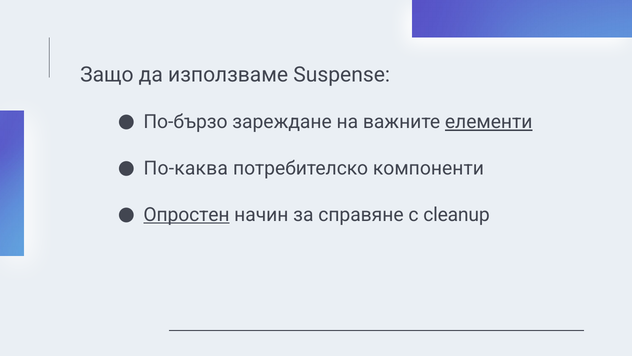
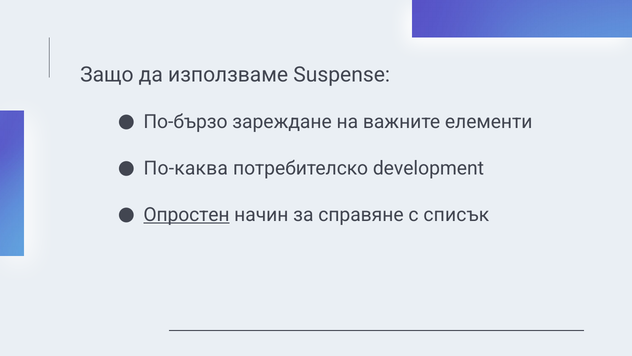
елементи underline: present -> none
компоненти: компоненти -> development
cleanup: cleanup -> списък
